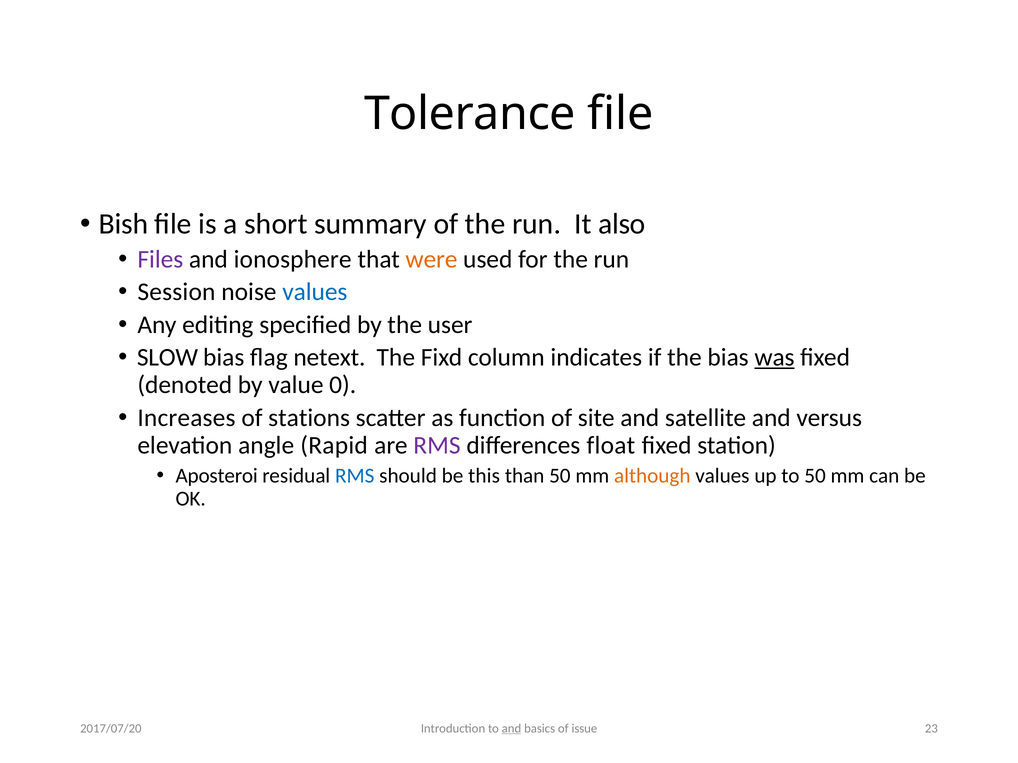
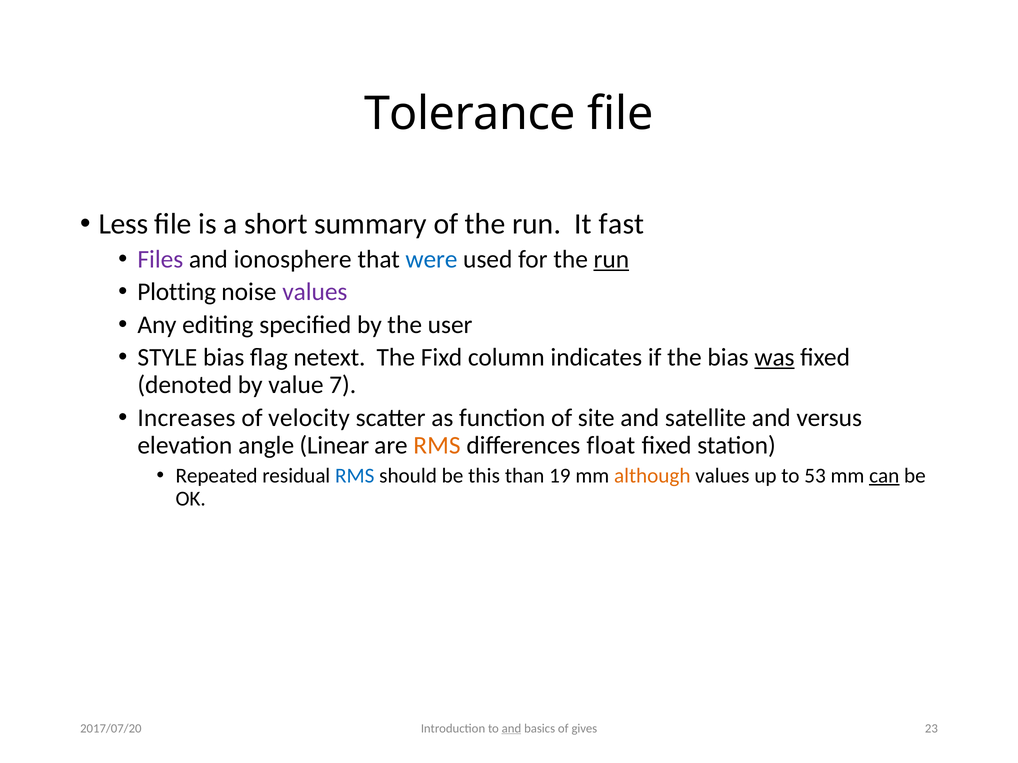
Bish: Bish -> Less
also: also -> fast
were colour: orange -> blue
run at (611, 259) underline: none -> present
Session: Session -> Plotting
values at (315, 292) colour: blue -> purple
SLOW: SLOW -> STYLE
0: 0 -> 7
stations: stations -> velocity
Rapid: Rapid -> Linear
RMS at (437, 445) colour: purple -> orange
Aposteroi: Aposteroi -> Repeated
than 50: 50 -> 19
to 50: 50 -> 53
can underline: none -> present
issue: issue -> gives
